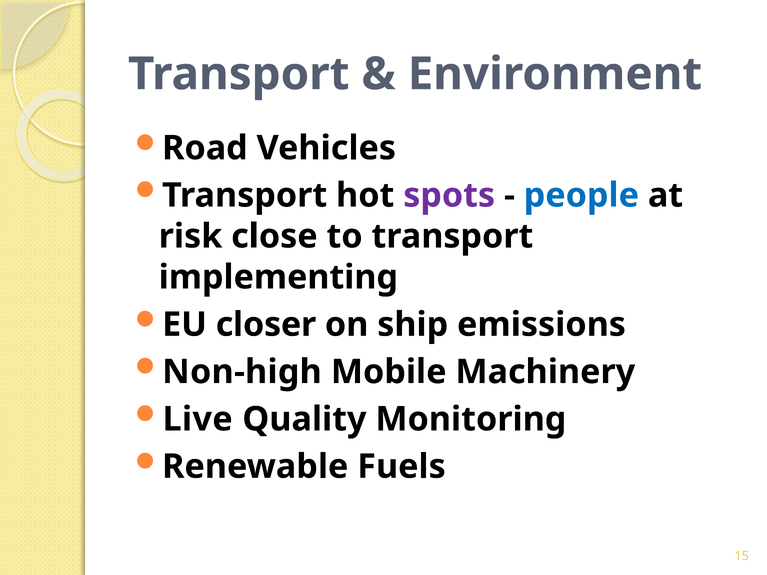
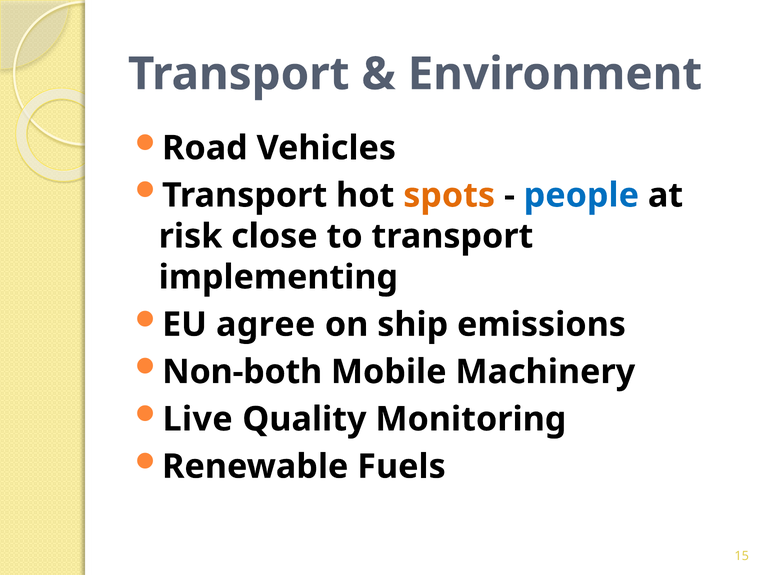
spots colour: purple -> orange
closer: closer -> agree
Non-high: Non-high -> Non-both
